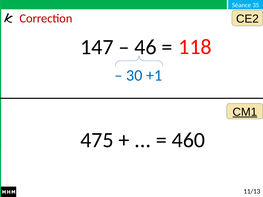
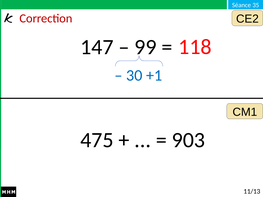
46: 46 -> 99
CM1 underline: present -> none
460: 460 -> 903
